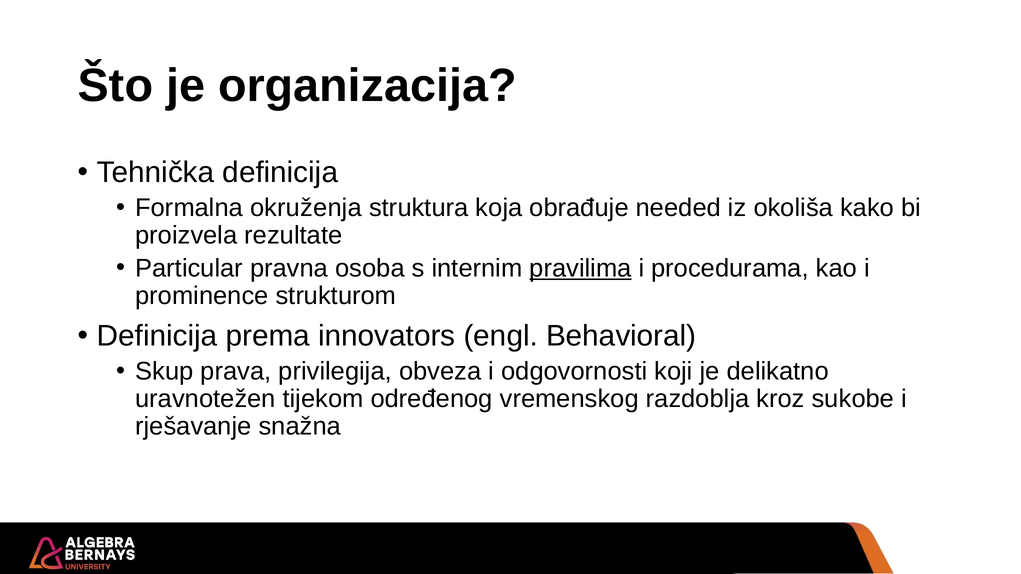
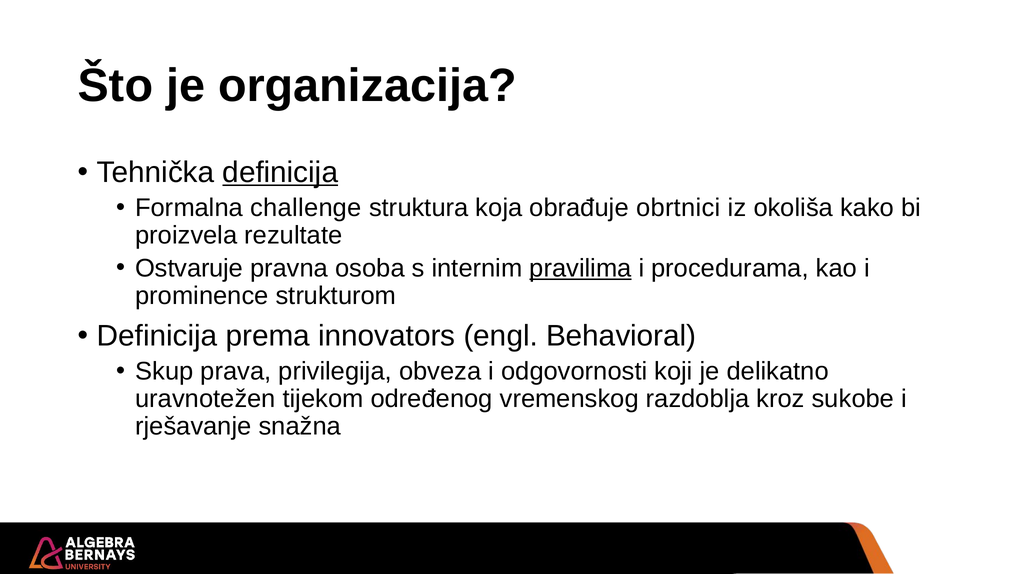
definicija at (280, 173) underline: none -> present
okruženja: okruženja -> challenge
needed: needed -> obrtnici
Particular: Particular -> Ostvaruje
